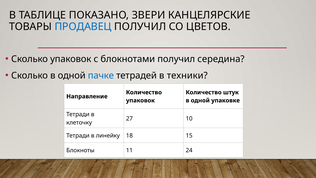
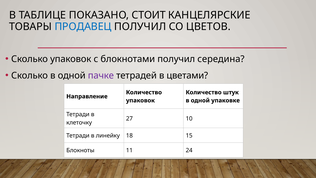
ЗВЕРИ: ЗВЕРИ -> СТОИТ
пачке colour: blue -> purple
техники: техники -> цветами
